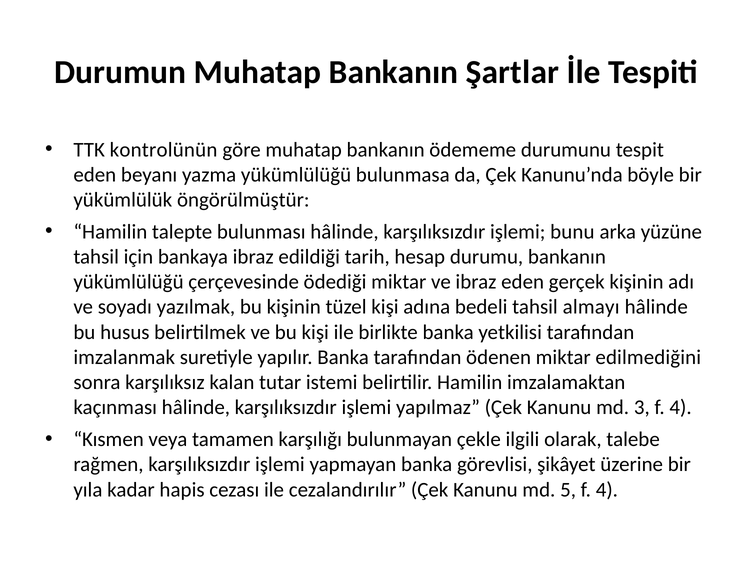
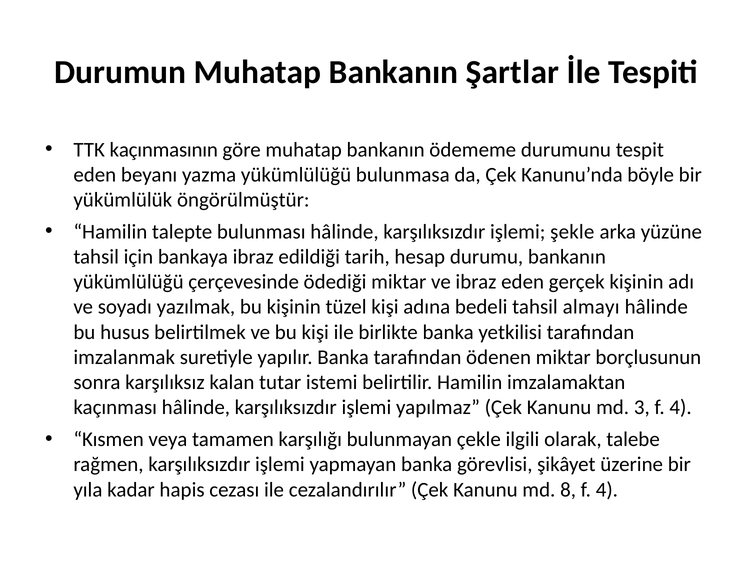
kontrolünün: kontrolünün -> kaçınmasının
bunu: bunu -> şekle
edilmediğini: edilmediğini -> borçlusunun
5: 5 -> 8
